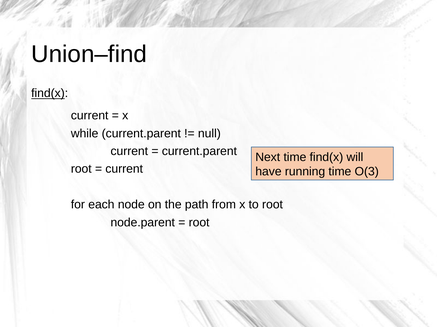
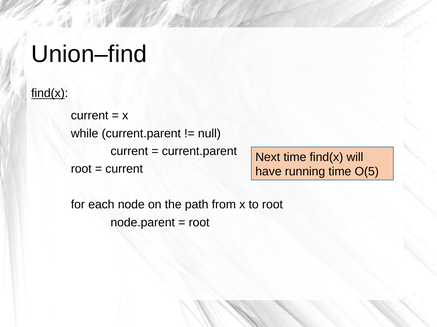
O(3: O(3 -> O(5
